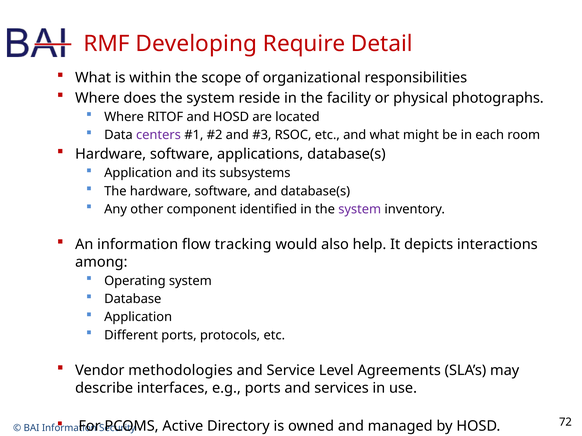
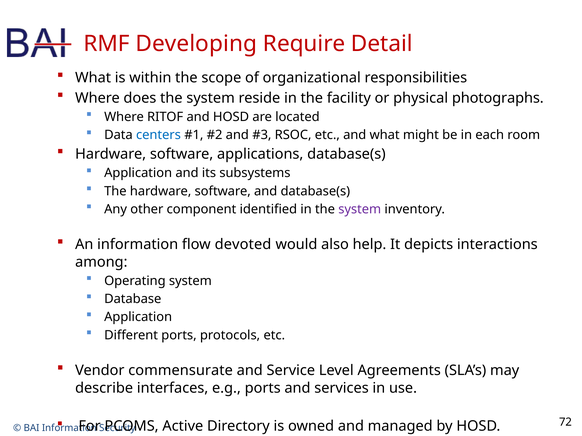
centers colour: purple -> blue
tracking: tracking -> devoted
methodologies: methodologies -> commensurate
